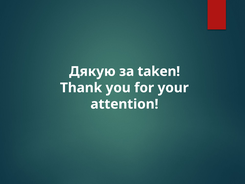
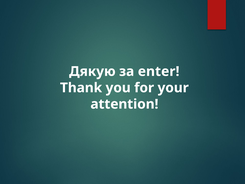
taken: taken -> enter
